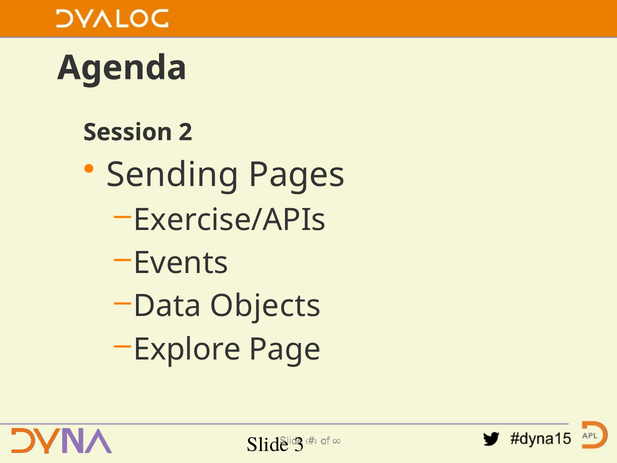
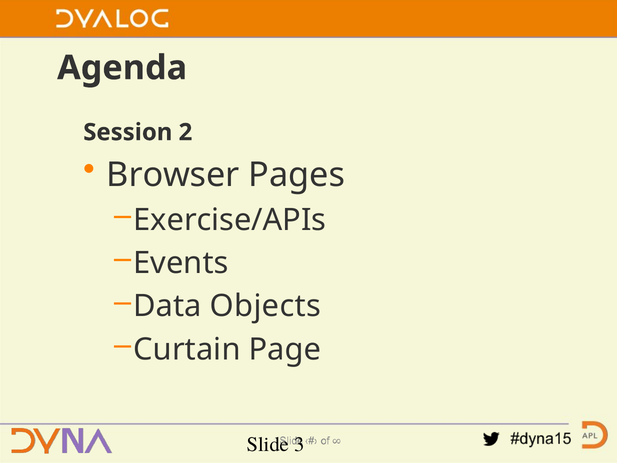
Sending: Sending -> Browser
Explore: Explore -> Curtain
